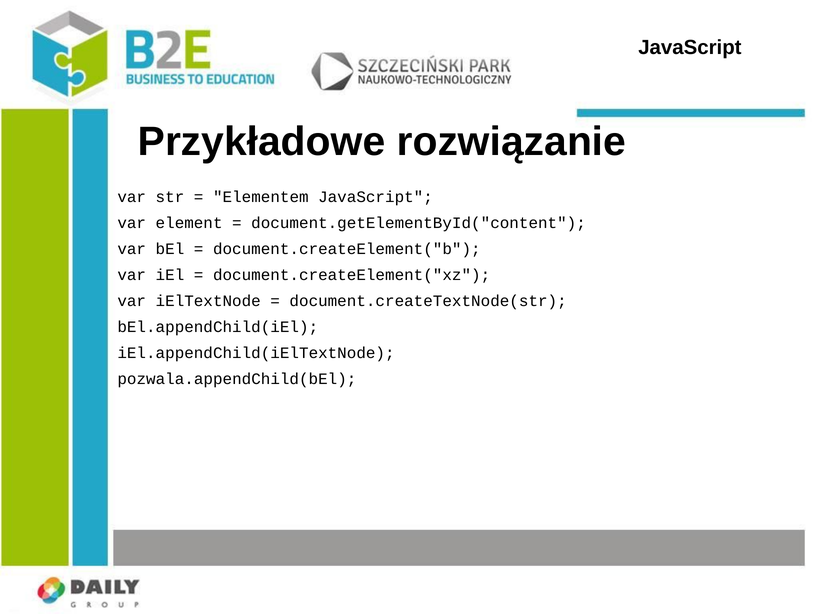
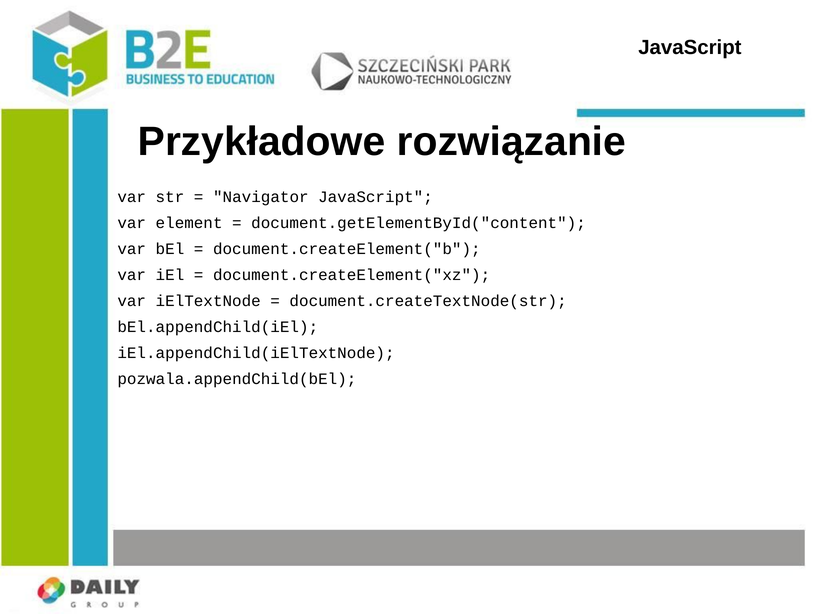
Elementem: Elementem -> Navigator
